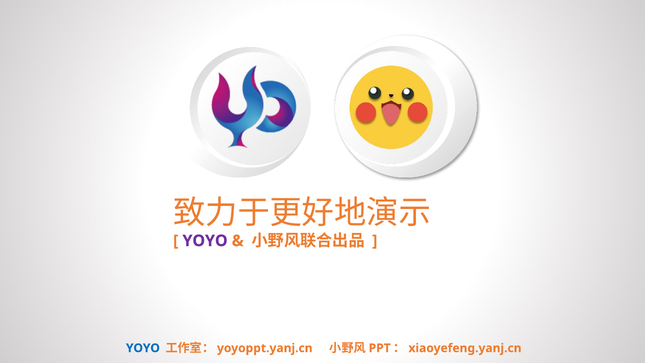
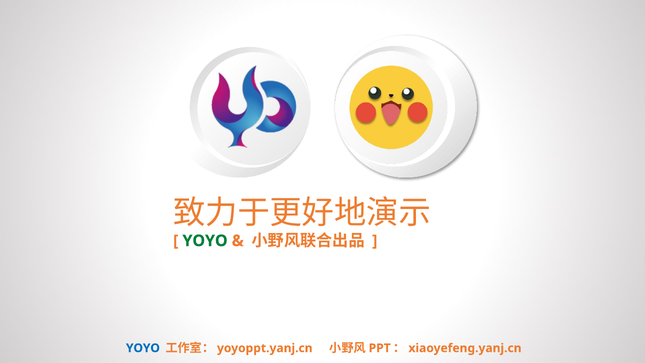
YOYO at (205, 241) colour: purple -> green
